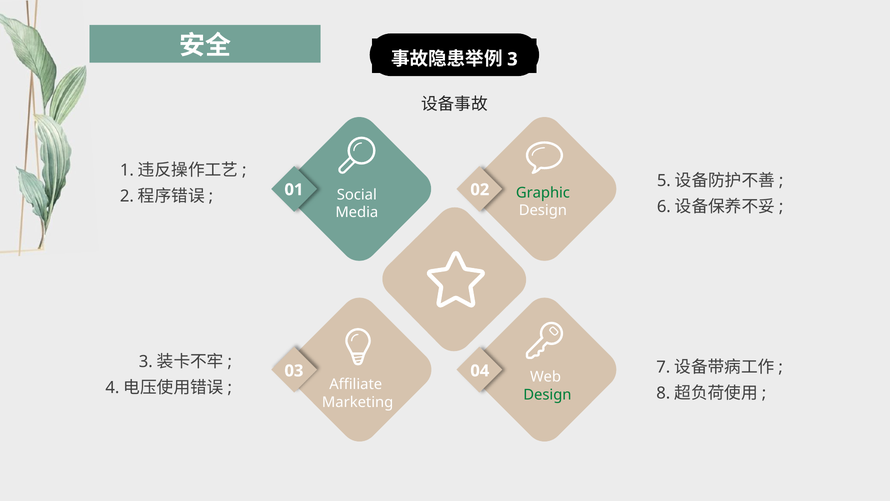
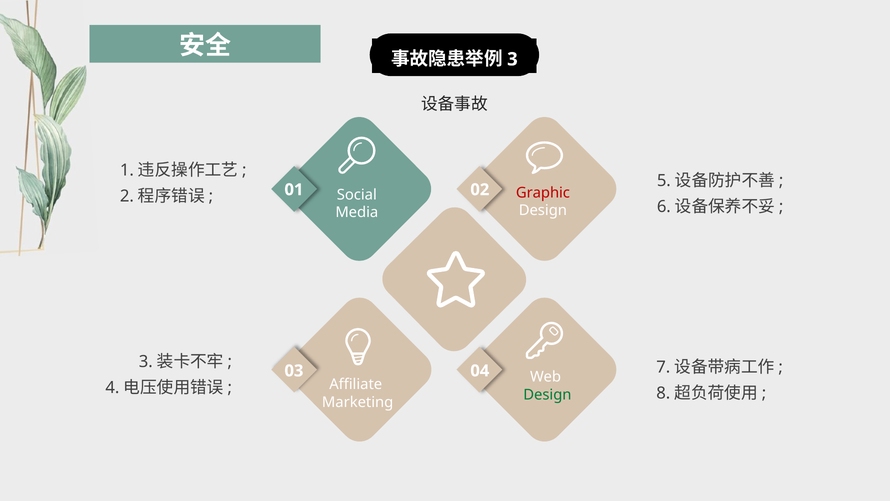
Graphic colour: green -> red
